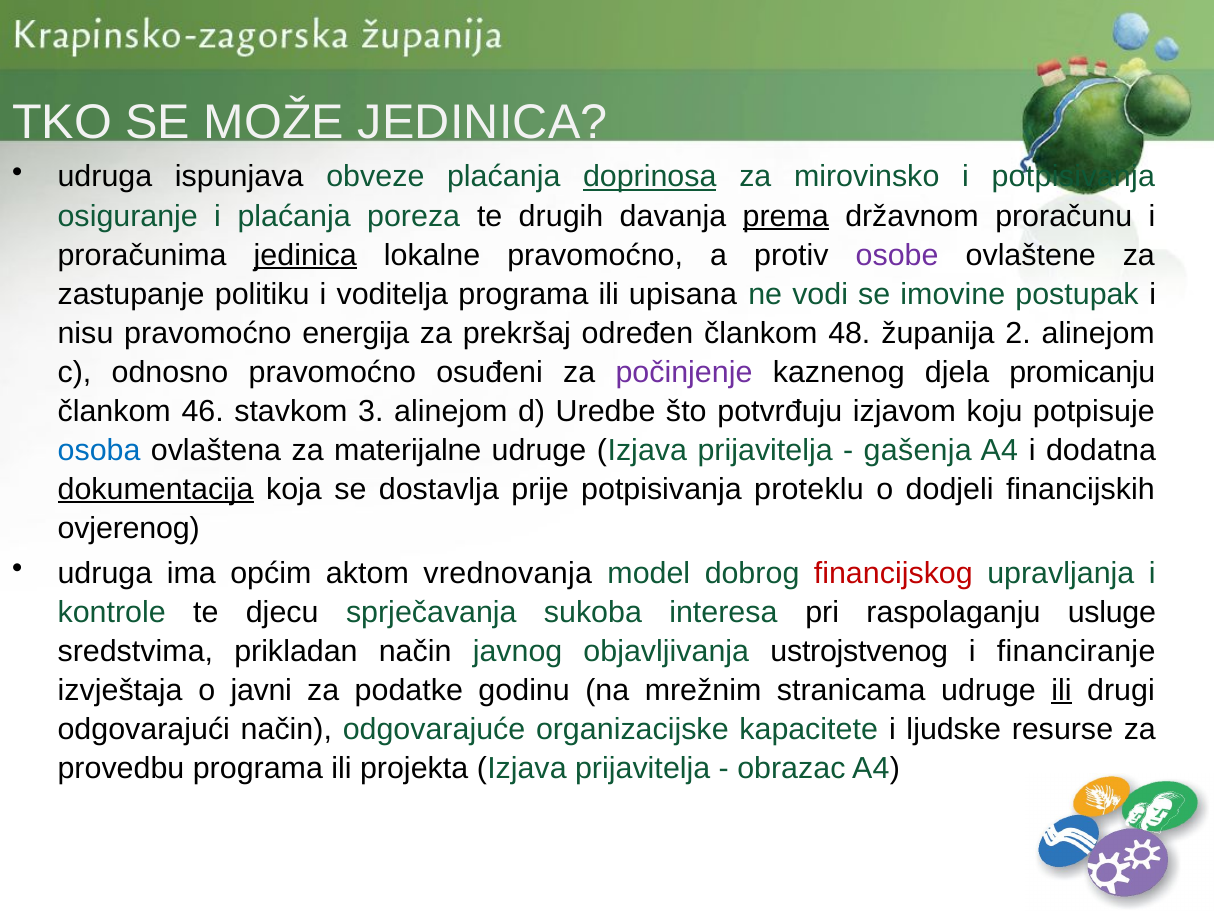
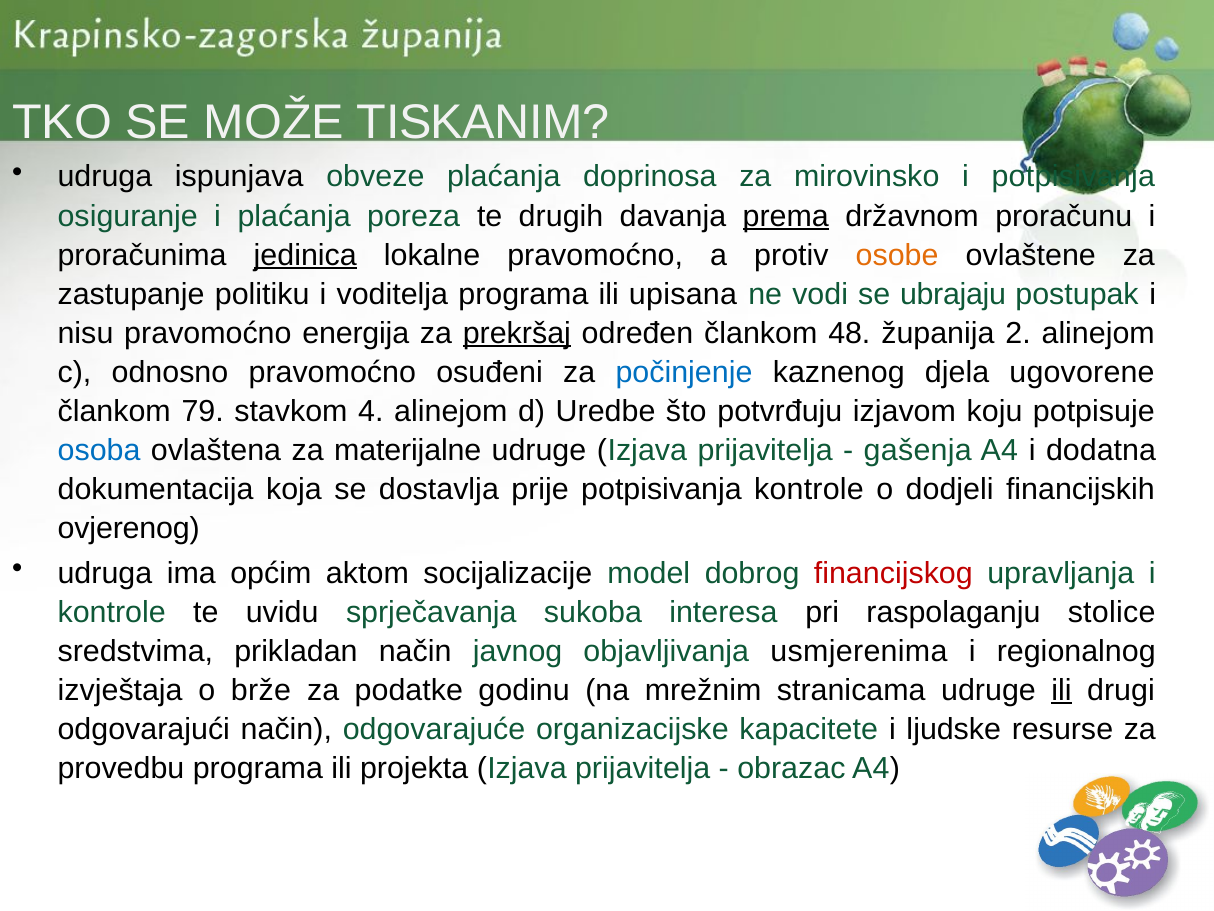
MOŽE JEDINICA: JEDINICA -> TISKANIM
doprinosa underline: present -> none
osobe colour: purple -> orange
imovine: imovine -> ubrajaju
prekršaj underline: none -> present
počinjenje colour: purple -> blue
promicanju: promicanju -> ugovorene
46: 46 -> 79
3: 3 -> 4
dokumentacija underline: present -> none
potpisivanja proteklu: proteklu -> kontrole
vrednovanja: vrednovanja -> socijalizacije
djecu: djecu -> uvidu
usluge: usluge -> stolice
ustrojstvenog: ustrojstvenog -> usmjerenima
financiranje: financiranje -> regionalnog
javni: javni -> brže
